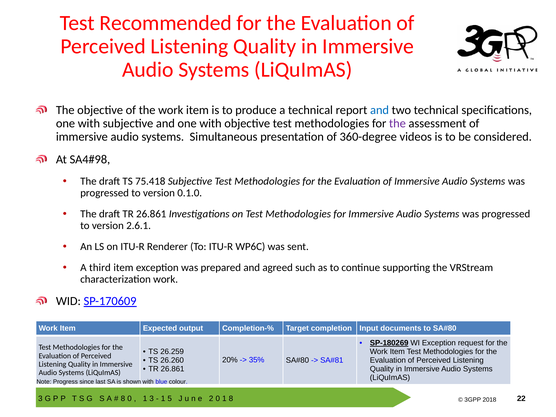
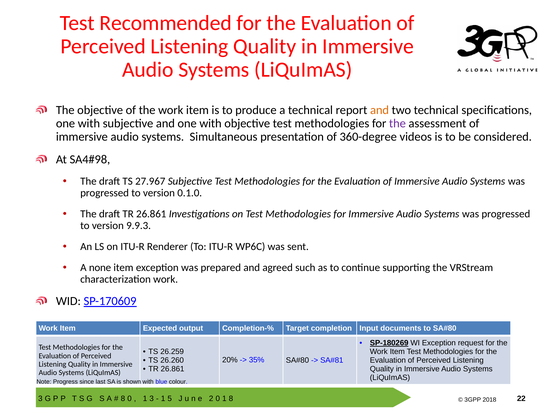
and at (380, 110) colour: blue -> orange
75.418: 75.418 -> 27.967
2.6.1: 2.6.1 -> 9.9.3
third: third -> none
